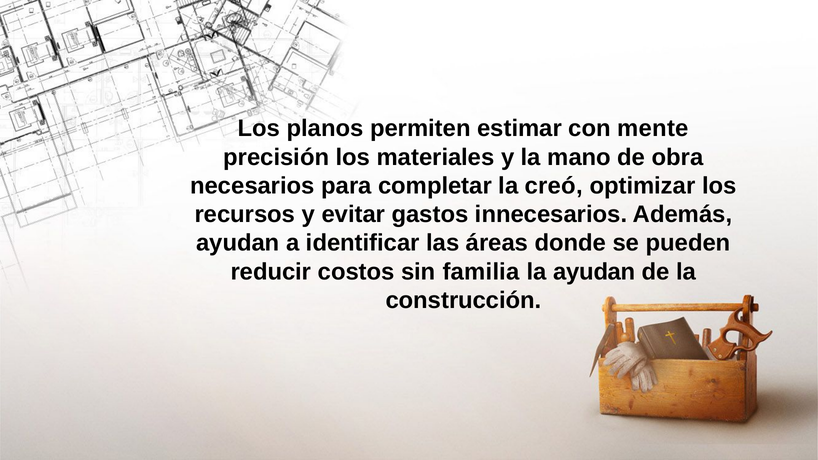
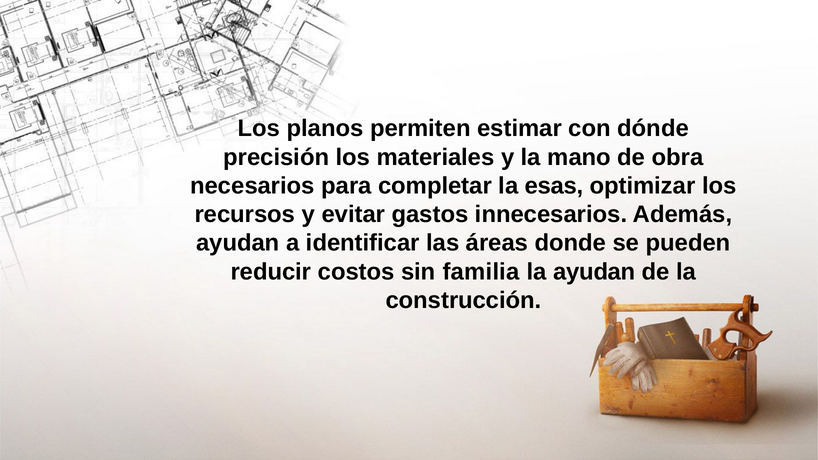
mente: mente -> dónde
creó: creó -> esas
